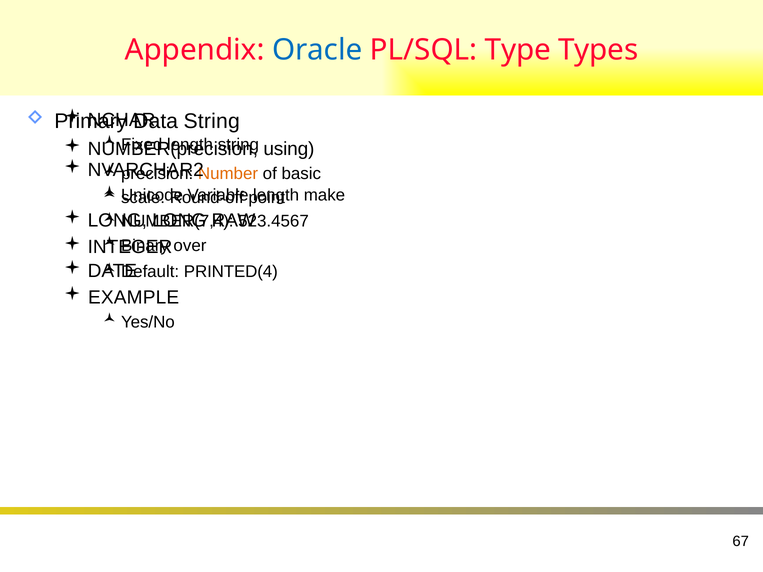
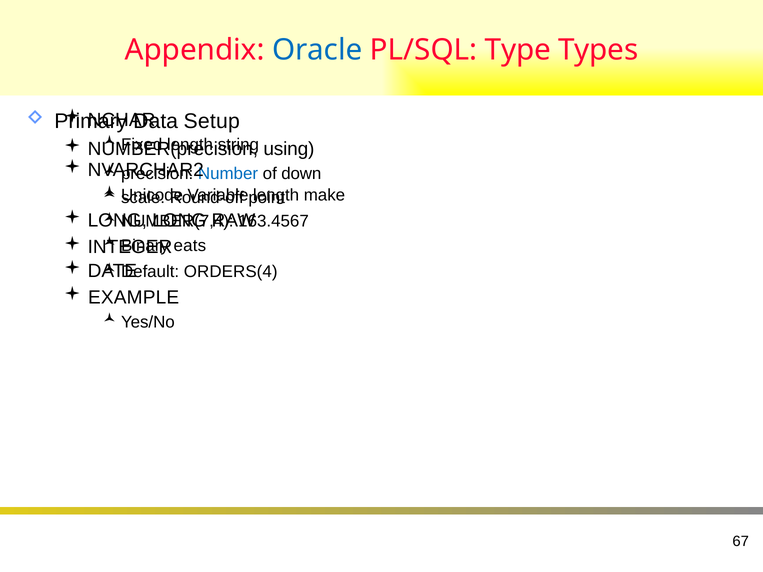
String at (212, 121): String -> Setup
Number colour: orange -> blue
basic: basic -> down
523.4567: 523.4567 -> 163.4567
over: over -> eats
PRINTED(4: PRINTED(4 -> ORDERS(4
